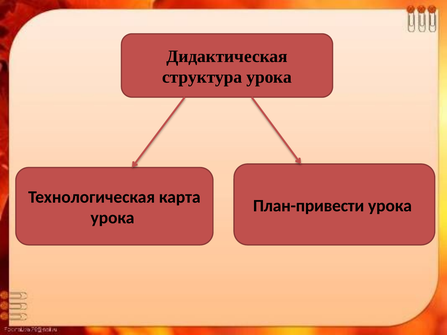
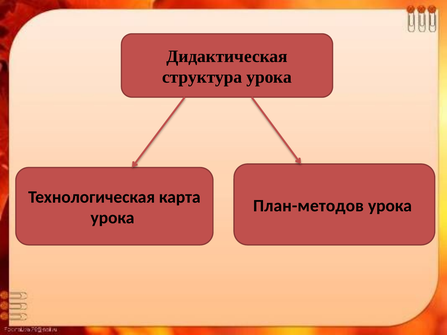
План-привести: План-привести -> План-методов
